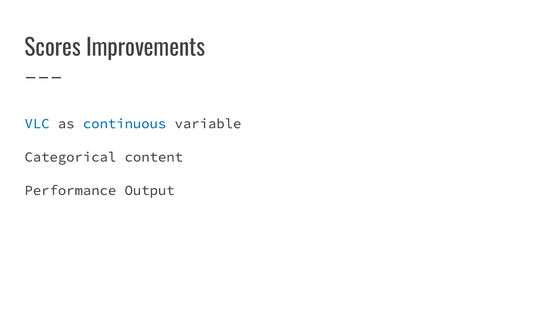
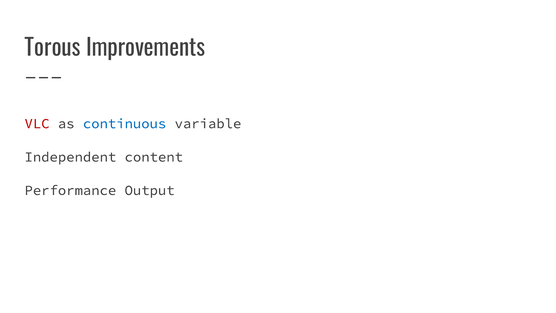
Scores: Scores -> Torous
VLC colour: blue -> red
Categorical: Categorical -> Independent
